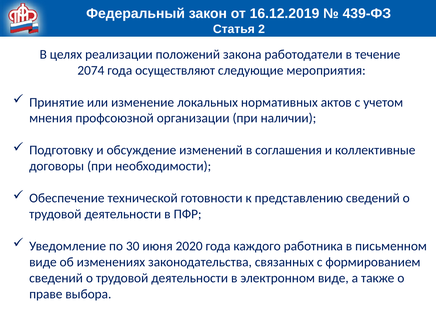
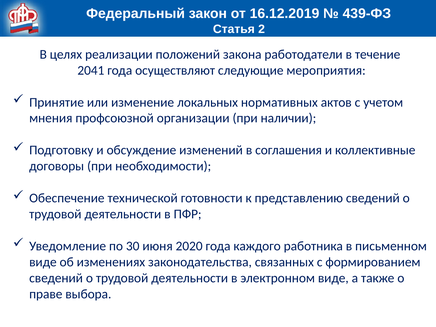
2074: 2074 -> 2041
